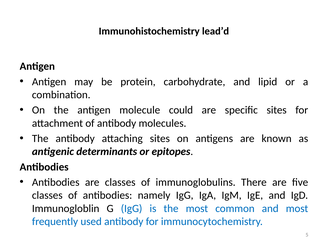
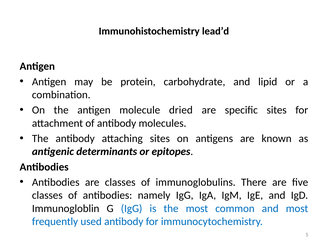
could: could -> dried
